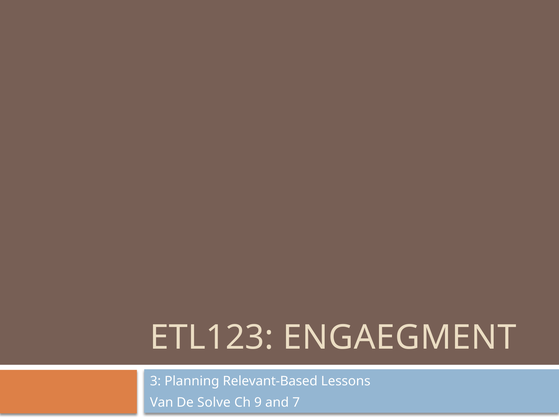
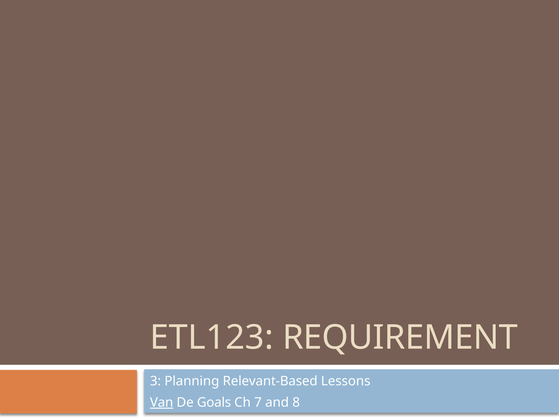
ENGAEGMENT: ENGAEGMENT -> REQUIREMENT
Van underline: none -> present
Solve: Solve -> Goals
9: 9 -> 7
7: 7 -> 8
